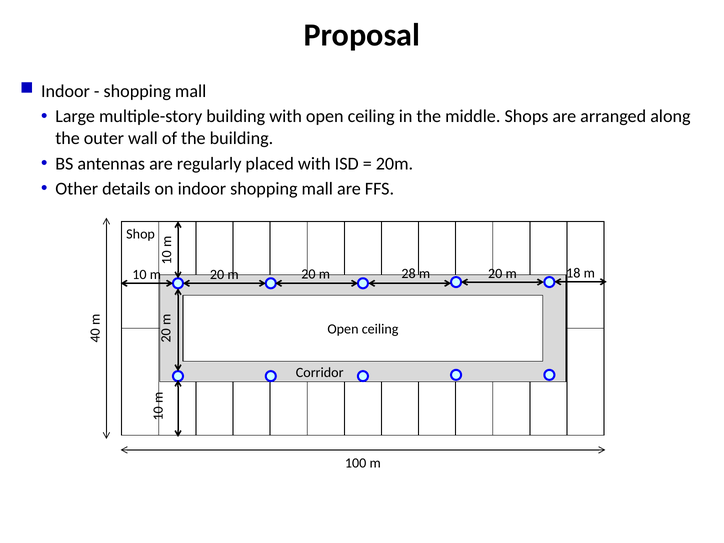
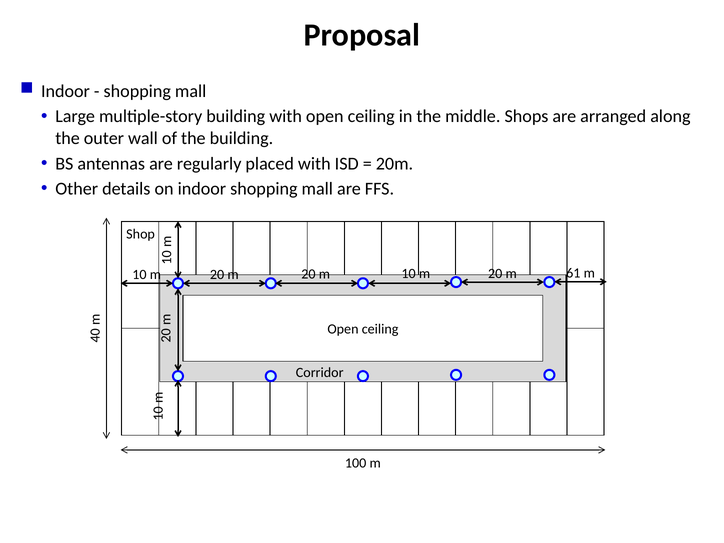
m 28: 28 -> 10
18: 18 -> 61
